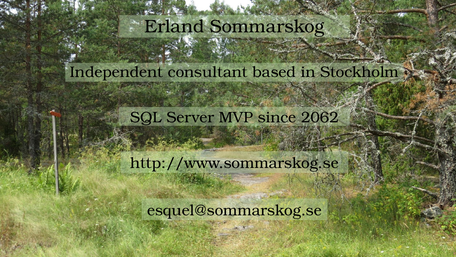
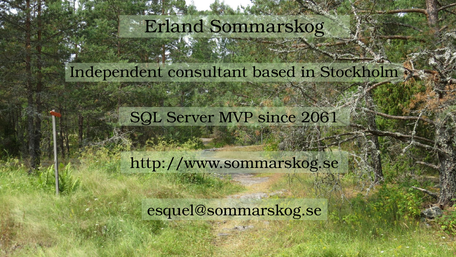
2062: 2062 -> 2061
